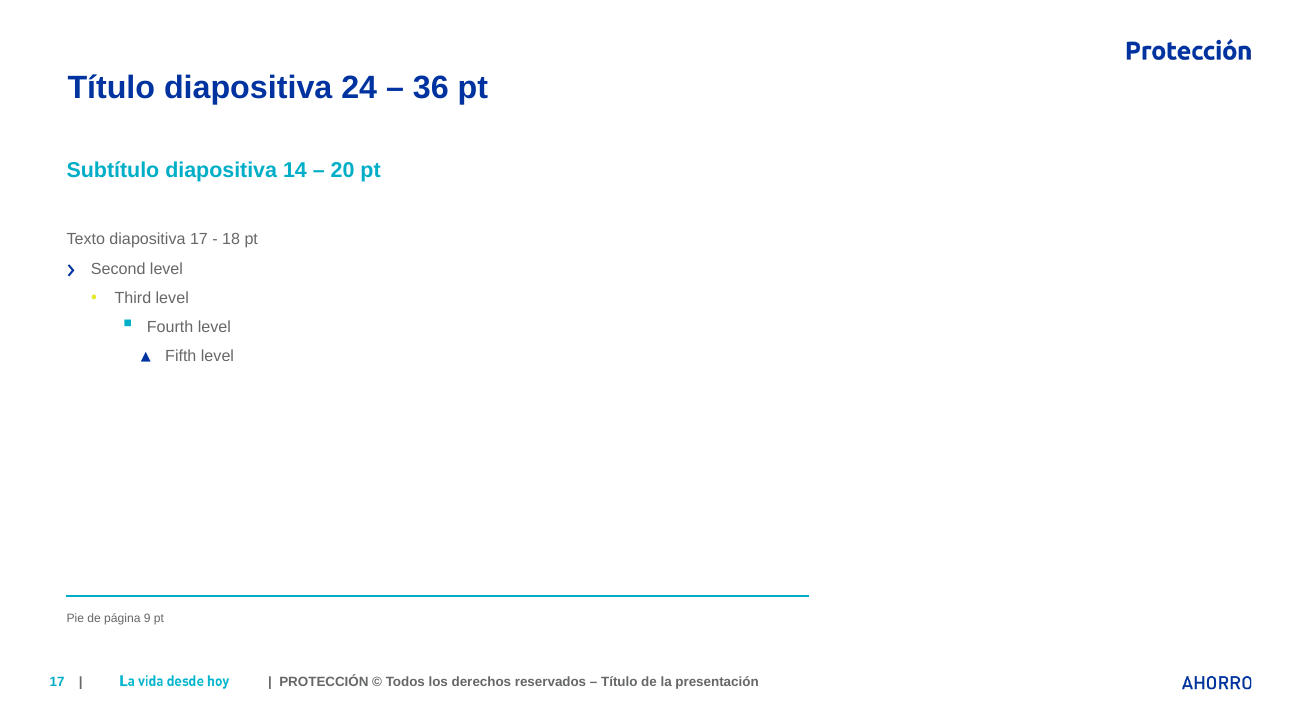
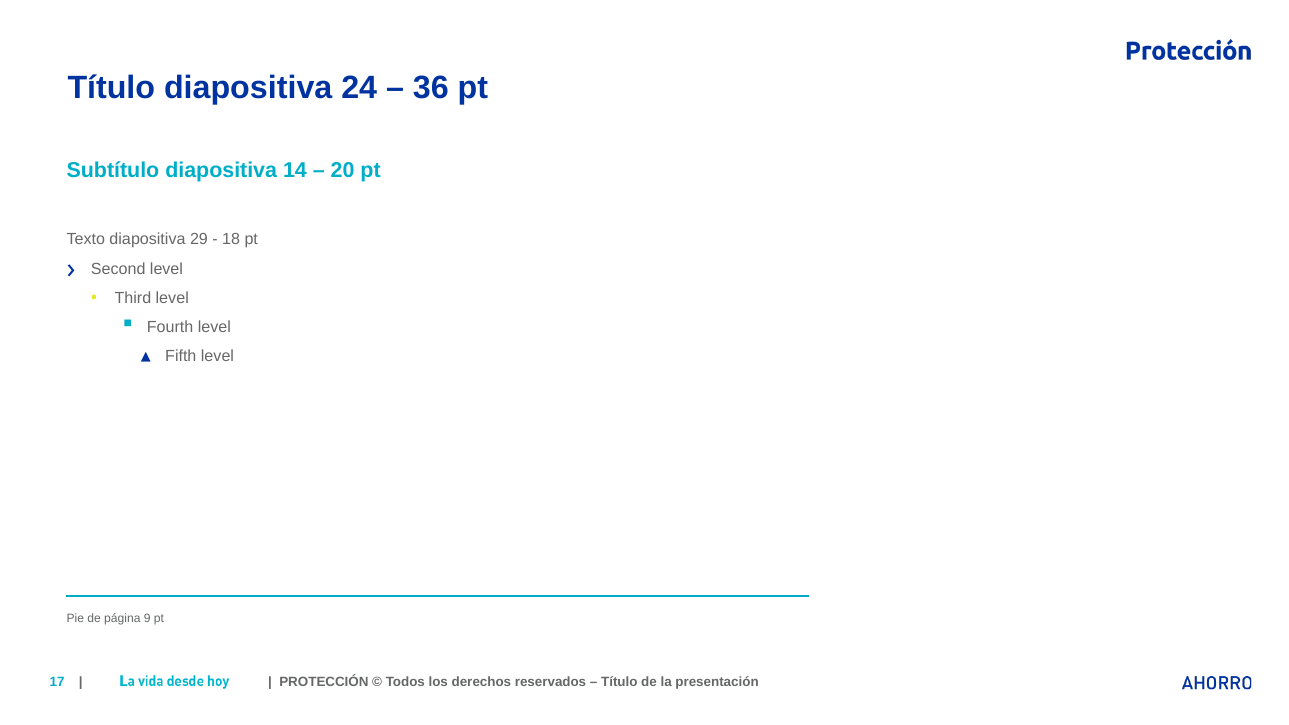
diapositiva 17: 17 -> 29
